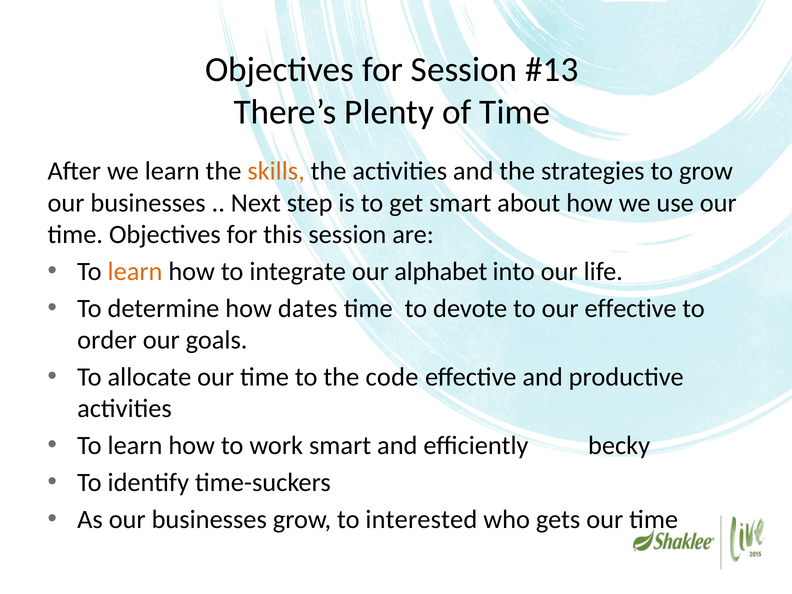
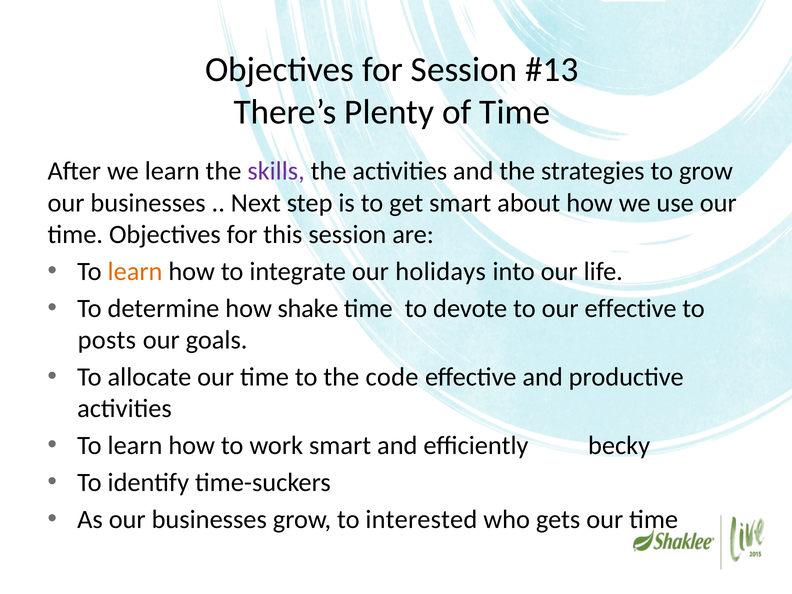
skills colour: orange -> purple
alphabet: alphabet -> holidays
dates: dates -> shake
order: order -> posts
